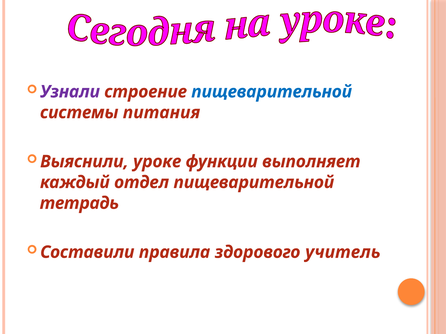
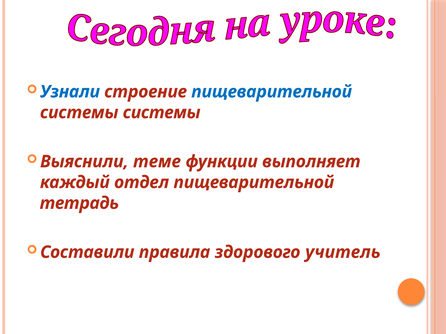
Узнали colour: purple -> blue
системы питания: питания -> системы
уроке: уроке -> теме
